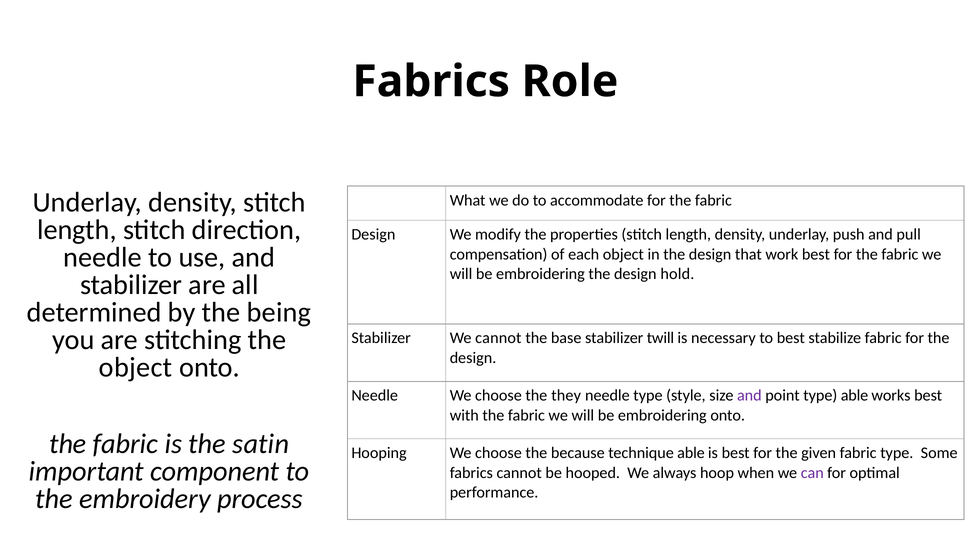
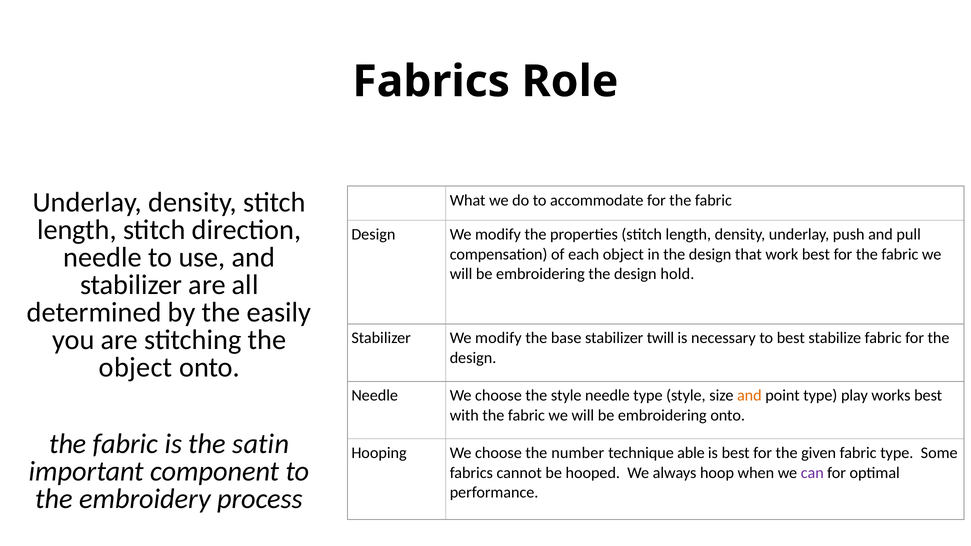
being: being -> easily
Stabilizer We cannot: cannot -> modify
the they: they -> style
and at (749, 396) colour: purple -> orange
type able: able -> play
because: because -> number
